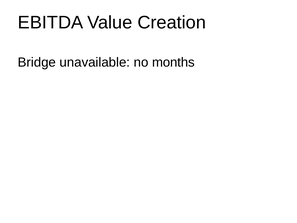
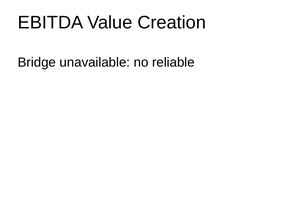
months: months -> reliable
